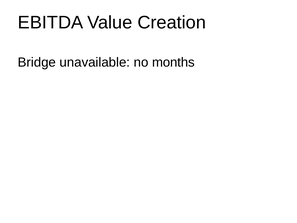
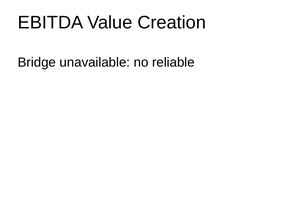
months: months -> reliable
